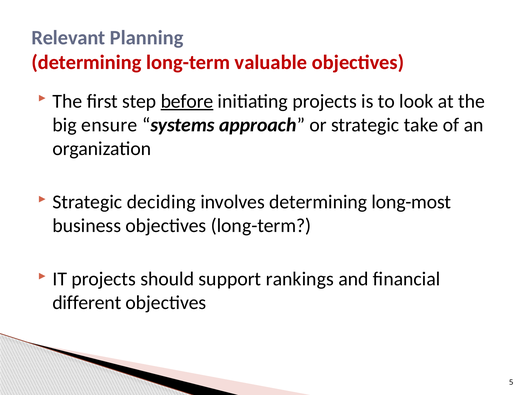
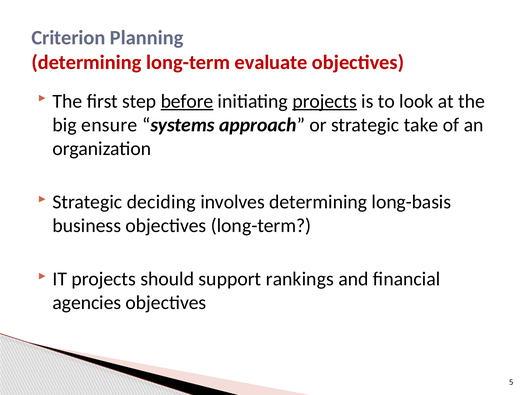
Relevant: Relevant -> Criterion
valuable: valuable -> evaluate
projects at (325, 101) underline: none -> present
long-most: long-most -> long-basis
different: different -> agencies
